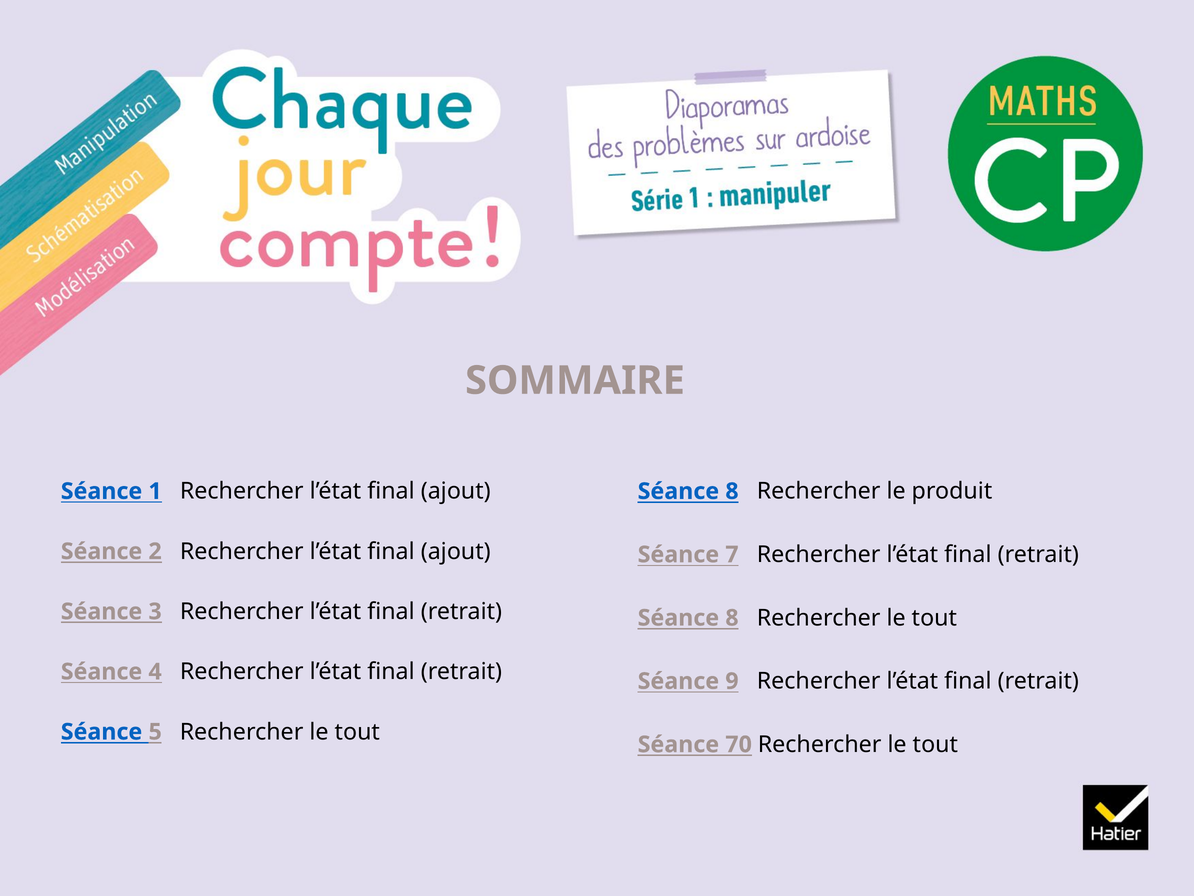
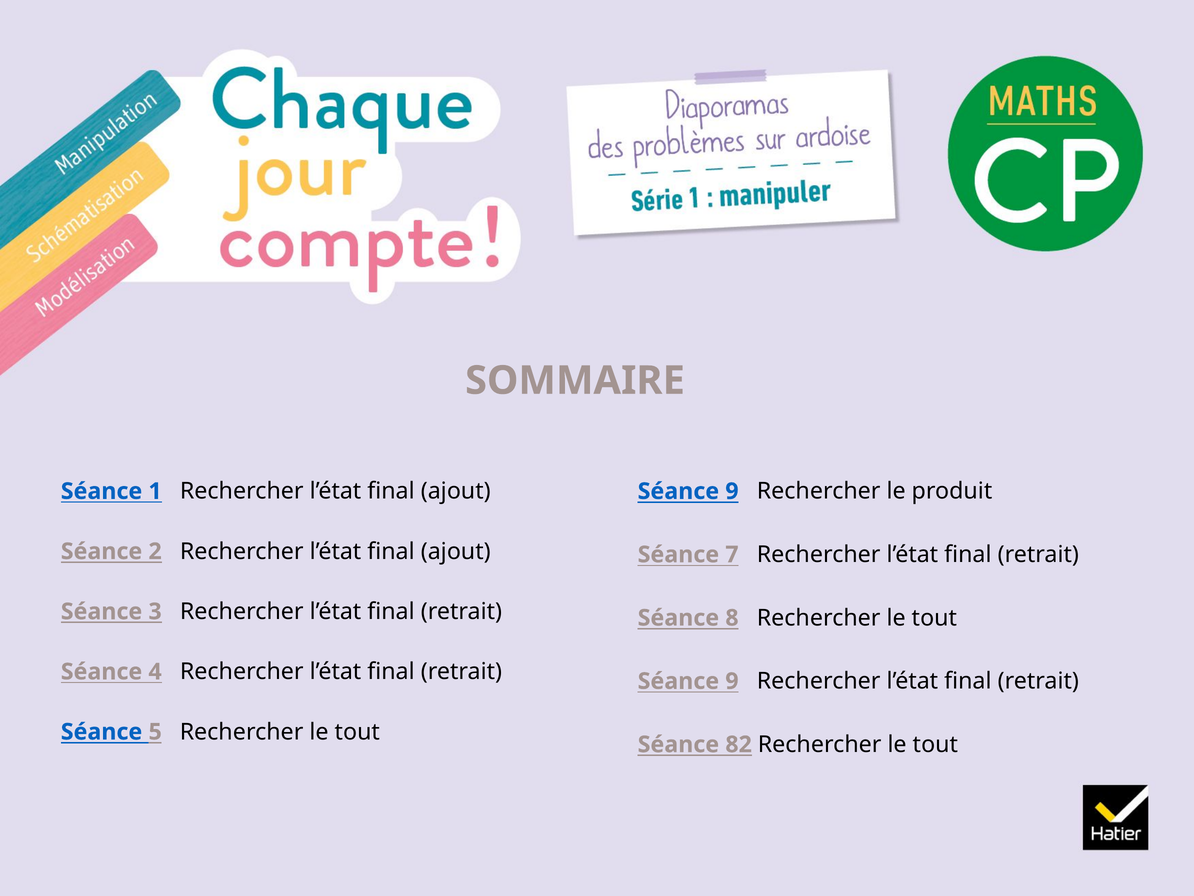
8 at (732, 491): 8 -> 9
70: 70 -> 82
